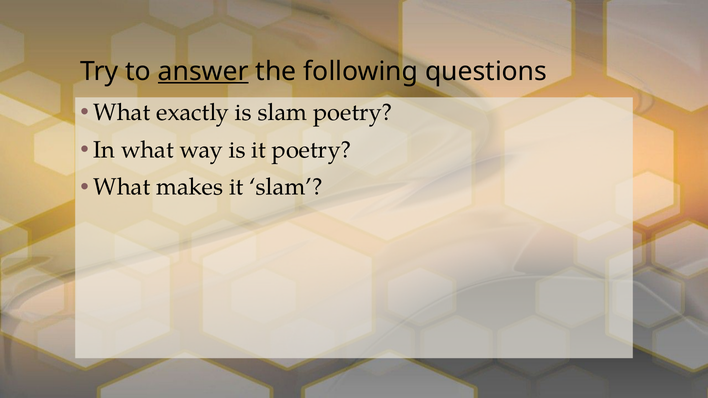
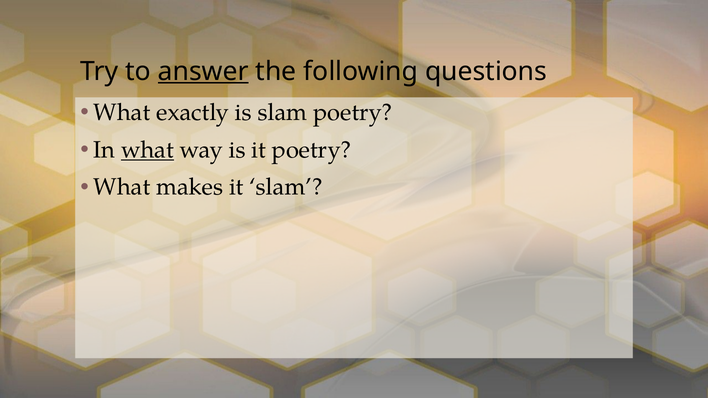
what at (148, 150) underline: none -> present
